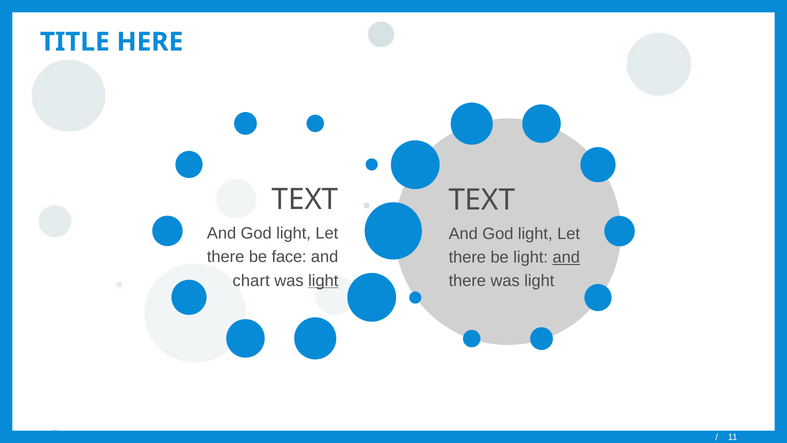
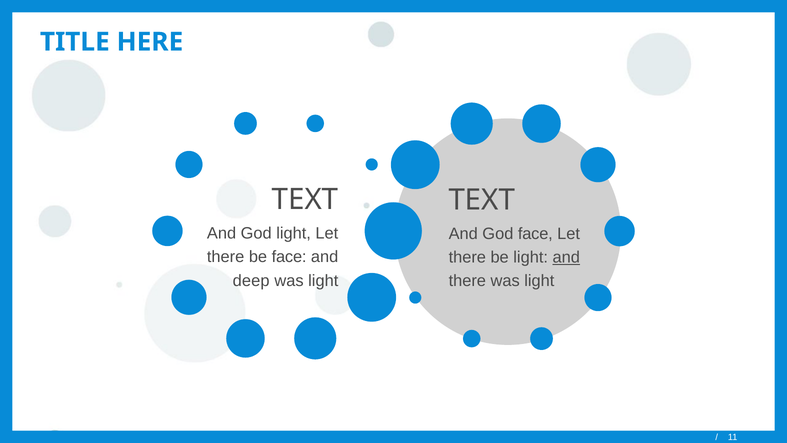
light at (535, 234): light -> face
chart: chart -> deep
light at (323, 280) underline: present -> none
